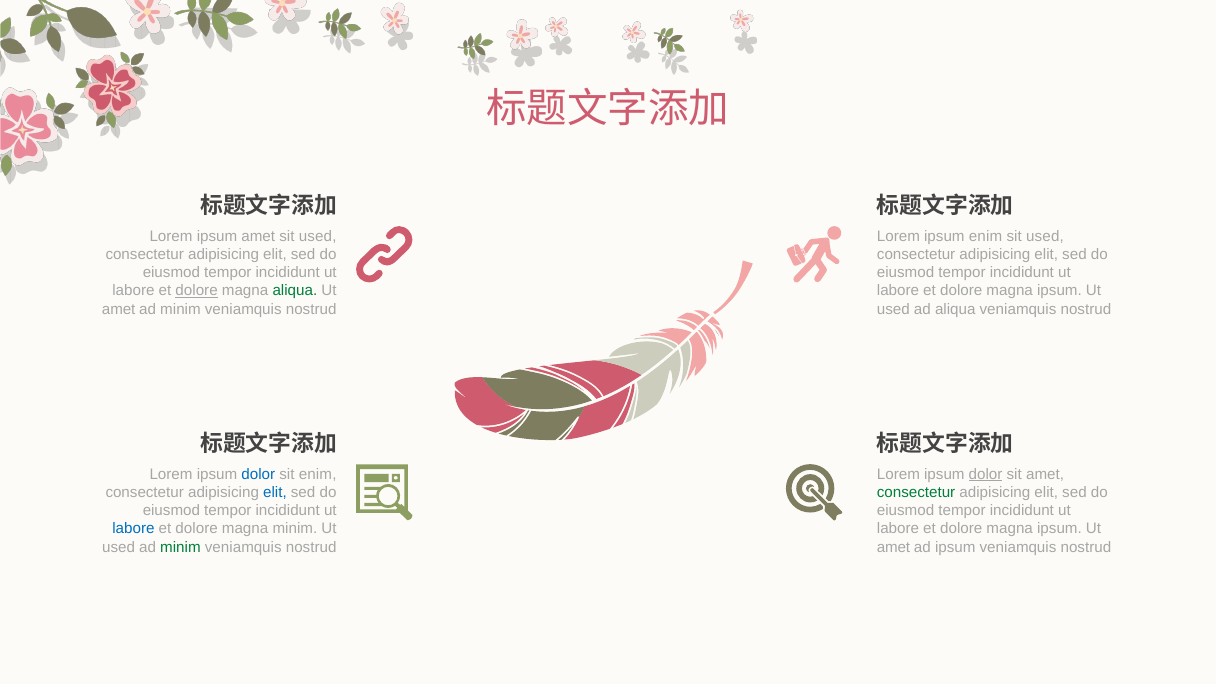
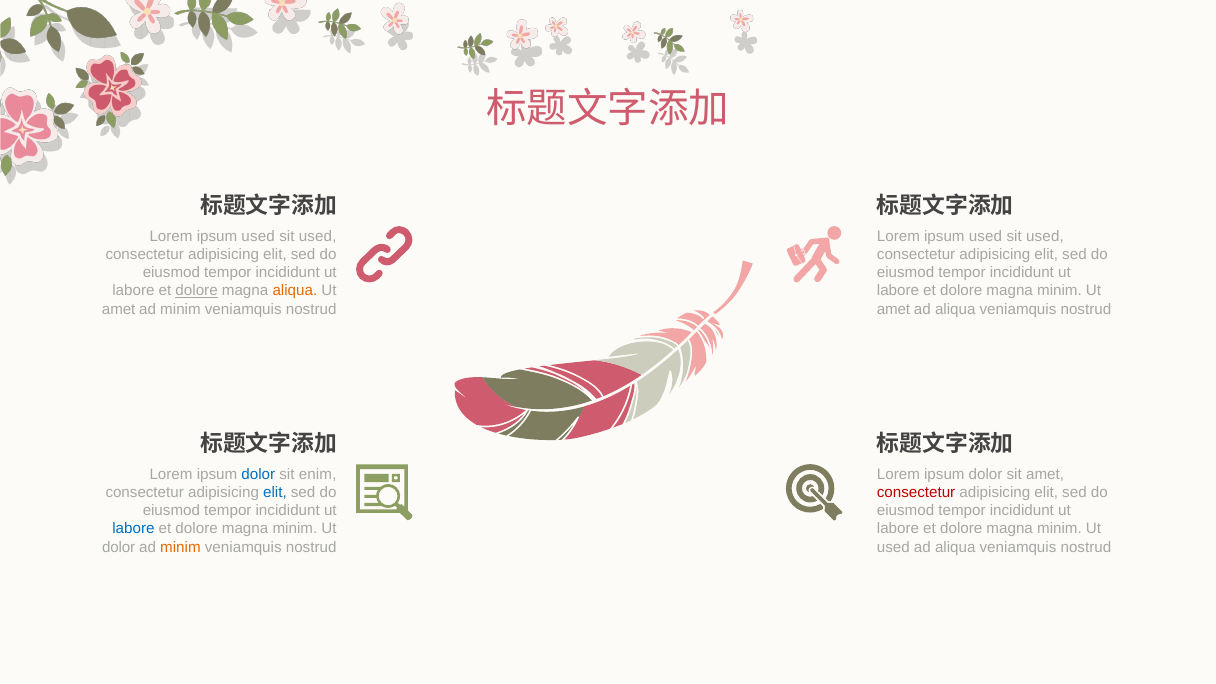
amet at (258, 236): amet -> used
enim at (985, 236): enim -> used
aliqua at (295, 291) colour: green -> orange
ipsum at (1059, 291): ipsum -> minim
used at (893, 309): used -> amet
dolor at (986, 474) underline: present -> none
consectetur at (916, 492) colour: green -> red
ipsum at (1059, 529): ipsum -> minim
used at (119, 547): used -> dolor
minim at (180, 547) colour: green -> orange
amet at (893, 547): amet -> used
ipsum at (955, 547): ipsum -> aliqua
